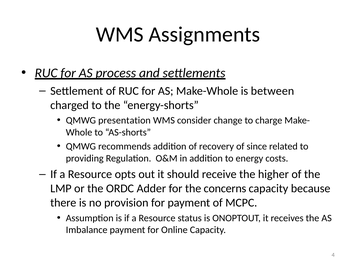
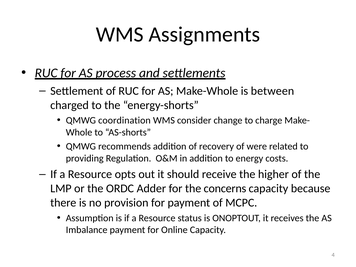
presentation: presentation -> coordination
since: since -> were
